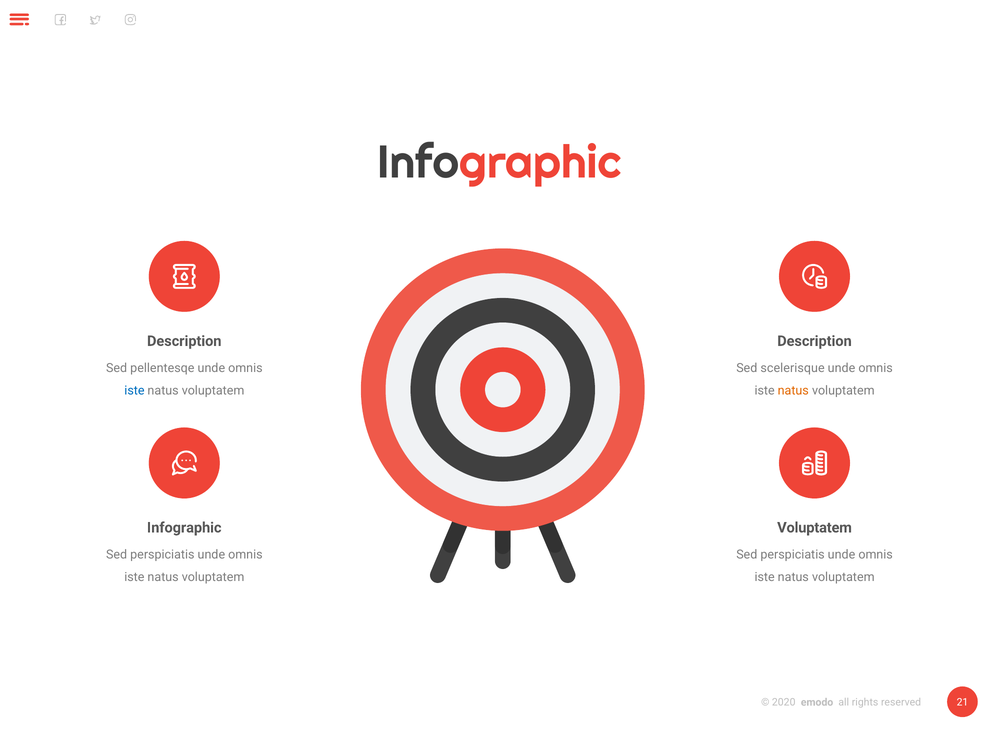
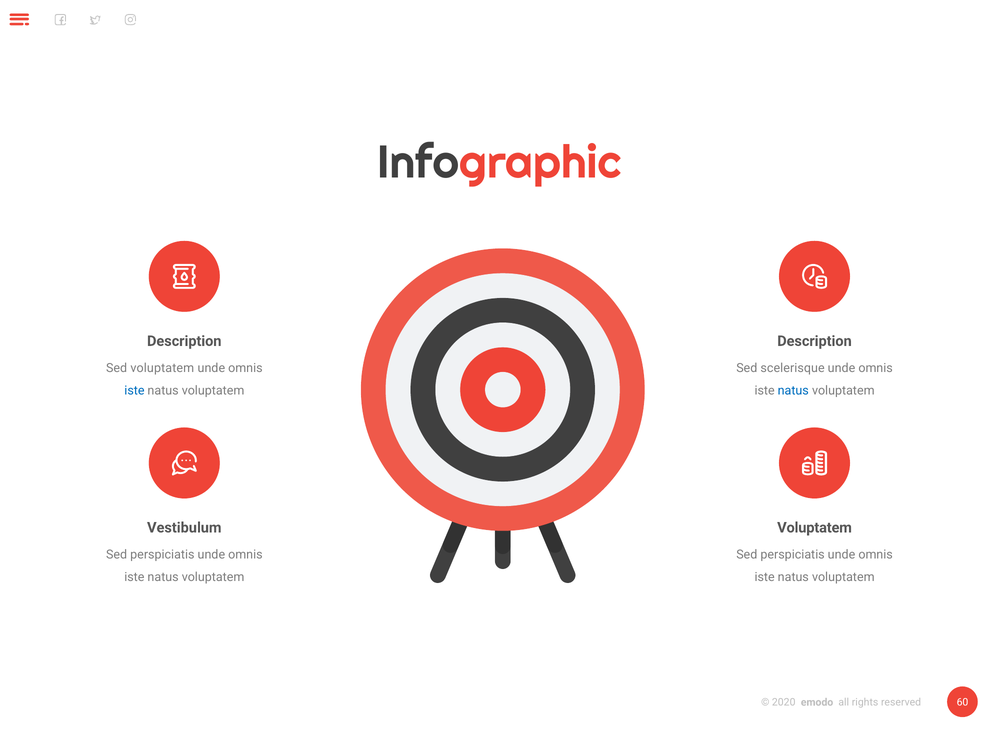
Sed pellentesqe: pellentesqe -> voluptatem
natus at (793, 391) colour: orange -> blue
Infographic at (184, 528): Infographic -> Vestibulum
21: 21 -> 60
